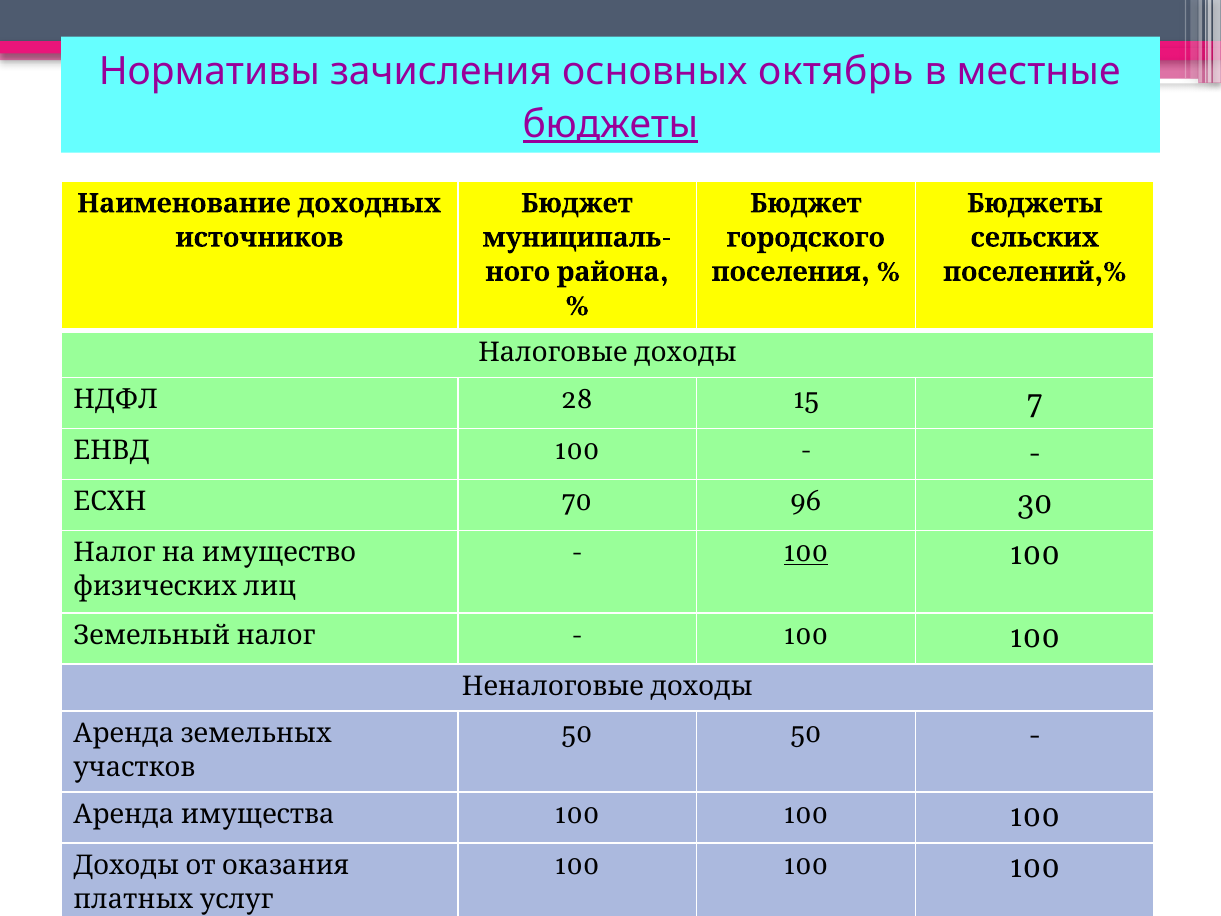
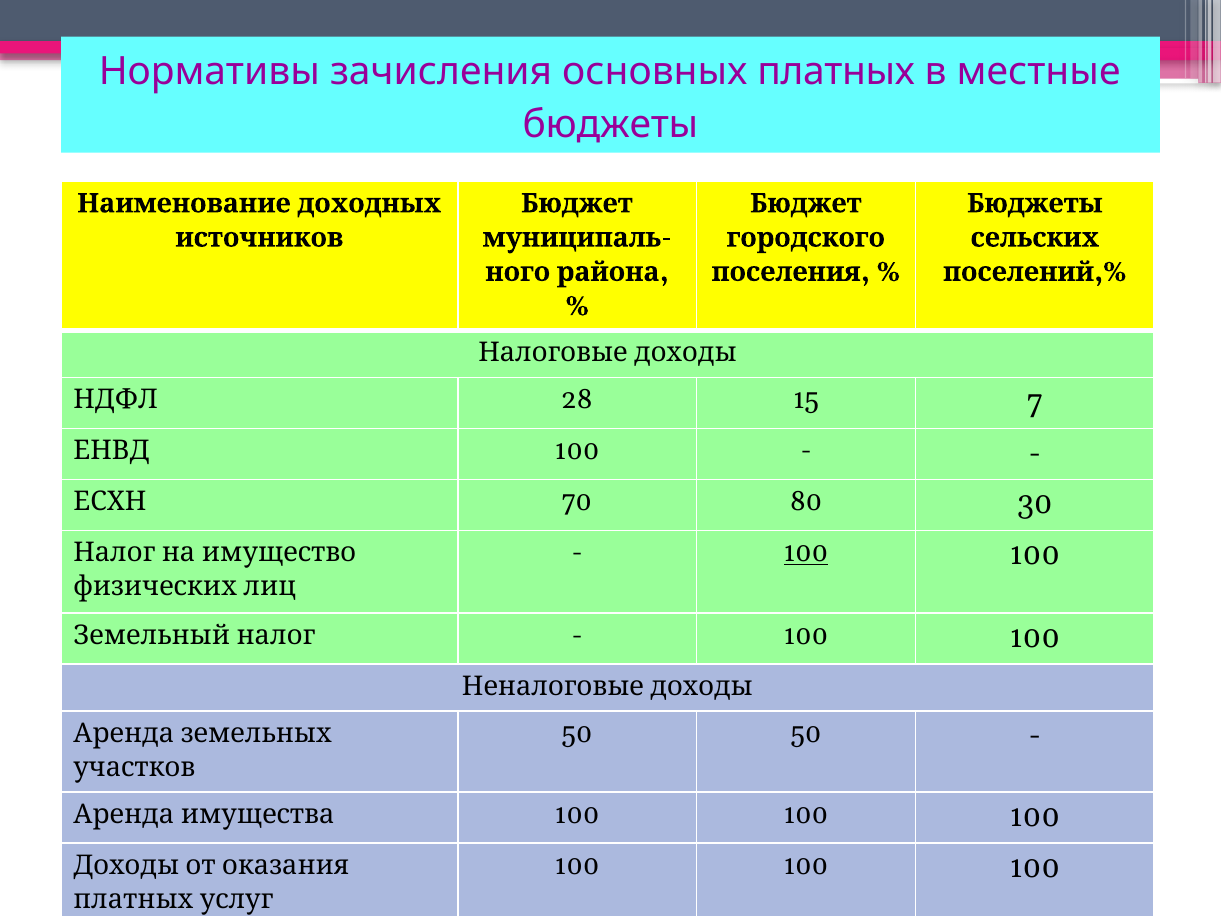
октябрь: октябрь -> платных
бюджеты at (610, 125) underline: present -> none
96: 96 -> 80
